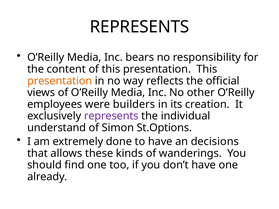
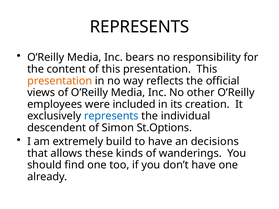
builders: builders -> included
represents at (111, 116) colour: purple -> blue
understand: understand -> descendent
done: done -> build
